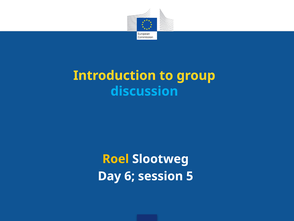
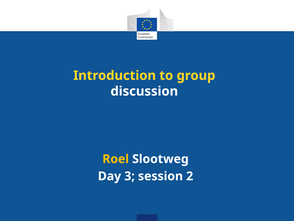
discussion colour: light blue -> white
6: 6 -> 3
5: 5 -> 2
